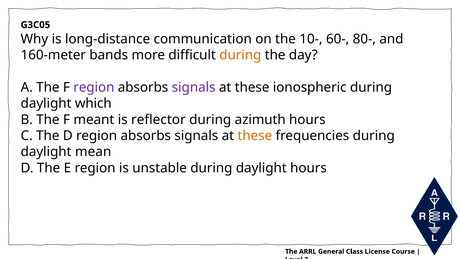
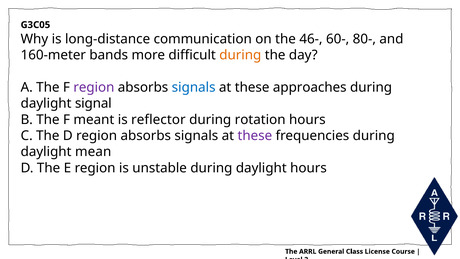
10-: 10- -> 46-
signals at (194, 87) colour: purple -> blue
ionospheric: ionospheric -> approaches
which: which -> signal
azimuth: azimuth -> rotation
these at (255, 136) colour: orange -> purple
